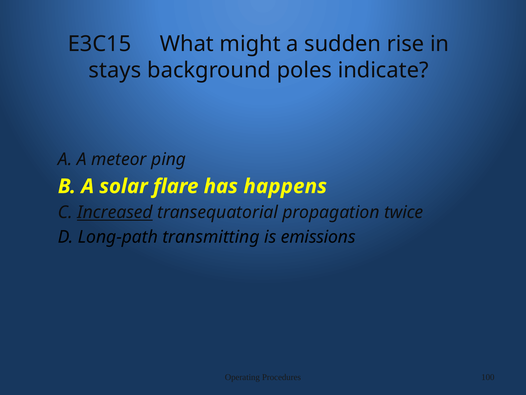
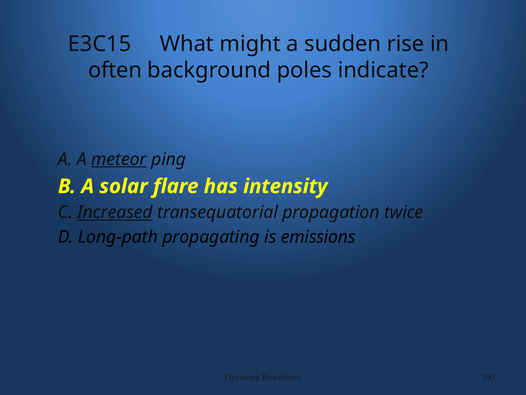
stays: stays -> often
meteor underline: none -> present
happens: happens -> intensity
transmitting: transmitting -> propagating
